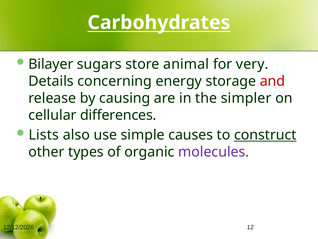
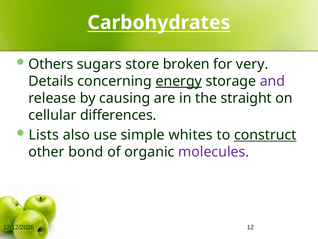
Bilayer: Bilayer -> Others
animal: animal -> broken
energy underline: none -> present
and colour: red -> purple
simpler: simpler -> straight
causes: causes -> whites
types: types -> bond
